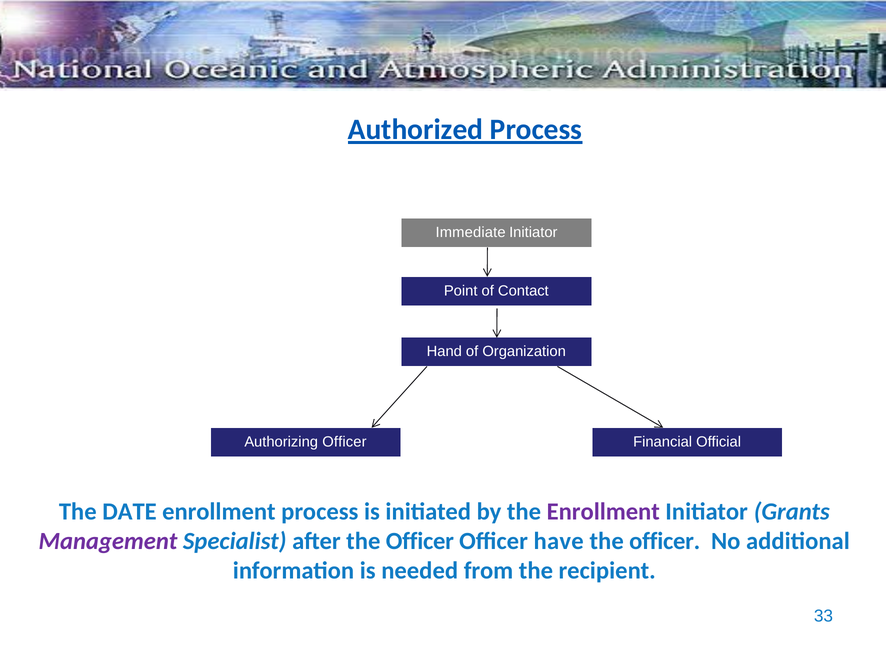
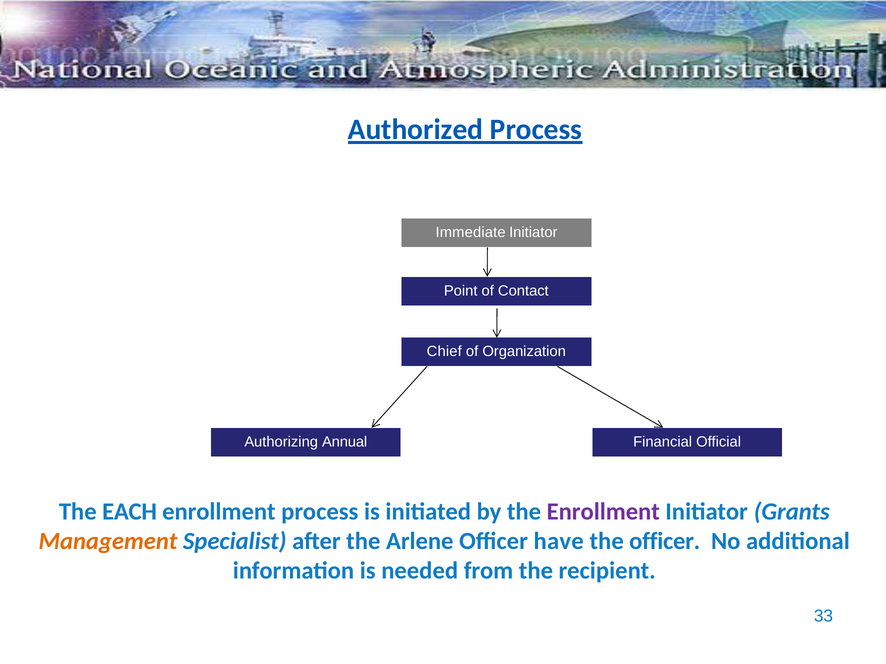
Hand: Hand -> Chief
Authorizing Officer: Officer -> Annual
DATE: DATE -> EACH
Management colour: purple -> orange
after the Officer: Officer -> Arlene
